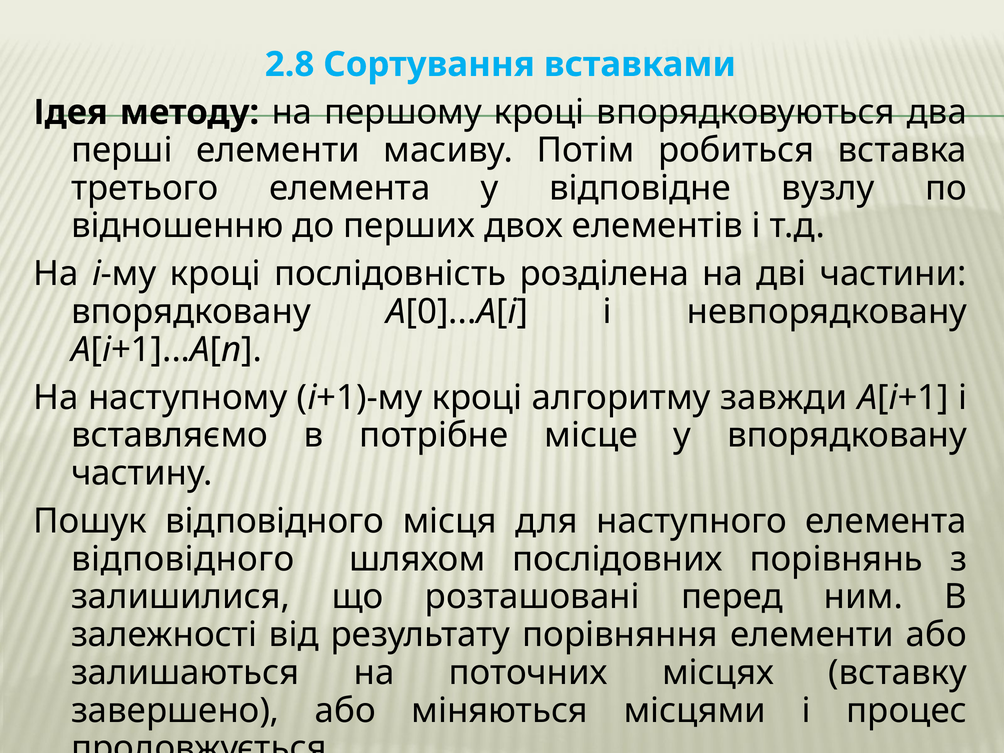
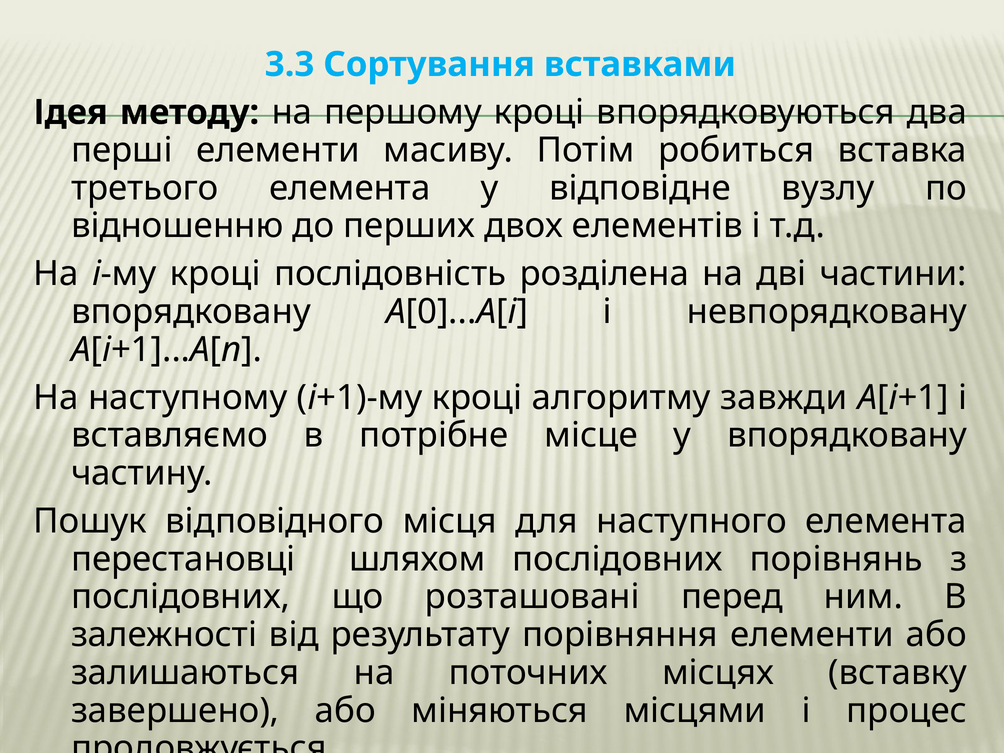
2.8: 2.8 -> 3.3
відповідного at (183, 559): відповідного -> перестановці
залишилися at (181, 597): залишилися -> послідовних
